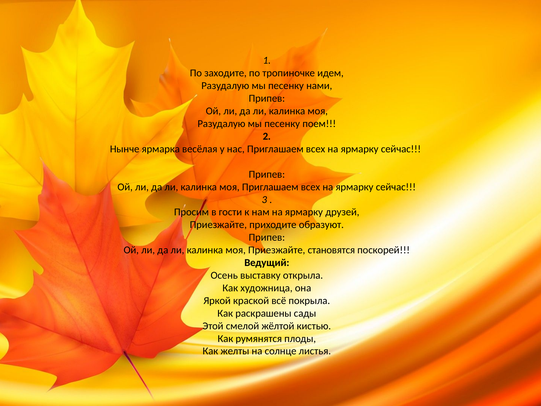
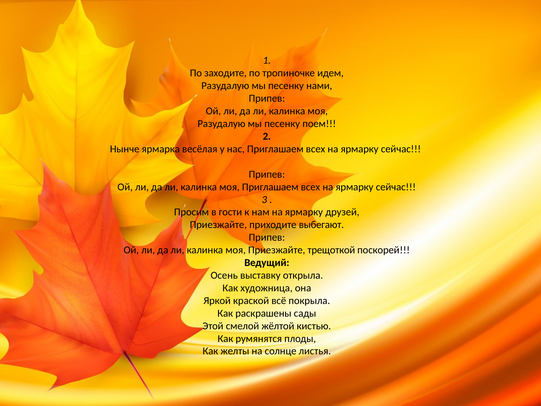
образуют: образуют -> выбегают
становятся: становятся -> трещоткой
